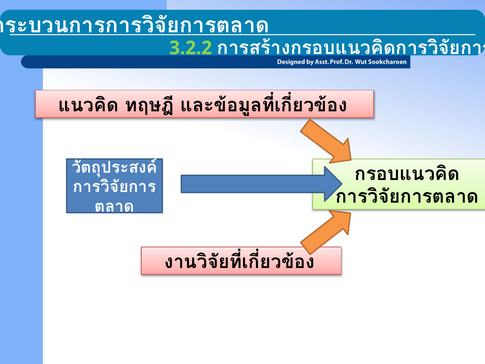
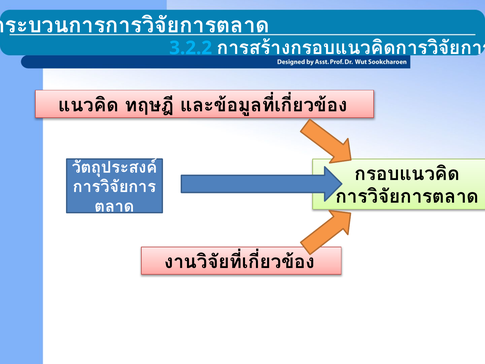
3.2.2 colour: light green -> light blue
